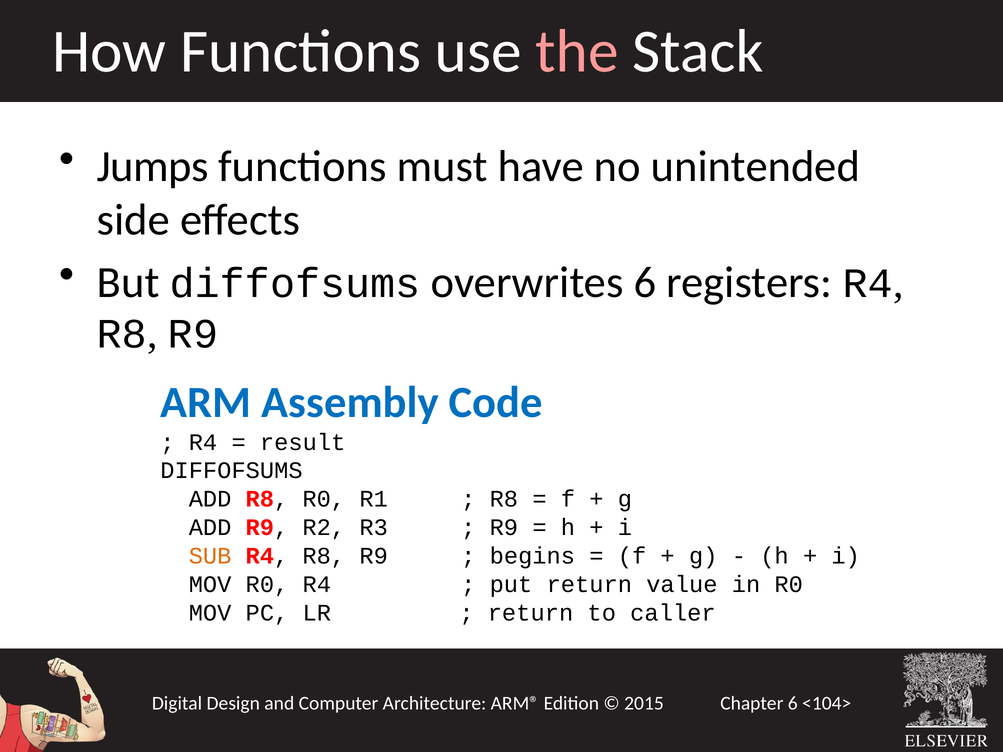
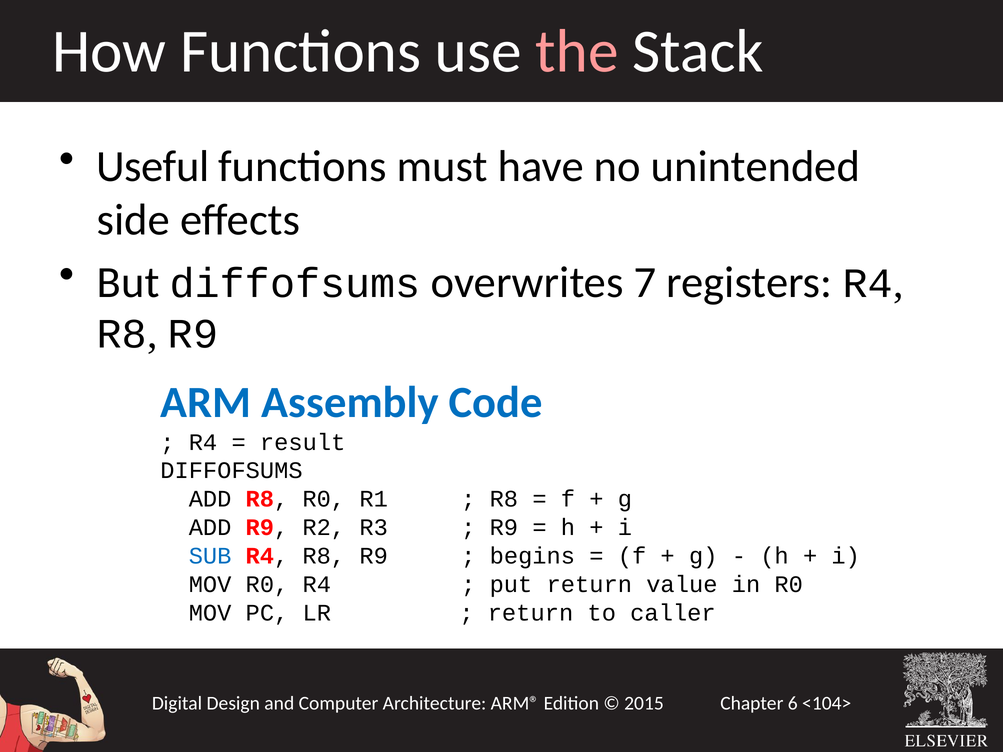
Jumps: Jumps -> Useful
overwrites 6: 6 -> 7
SUB colour: orange -> blue
